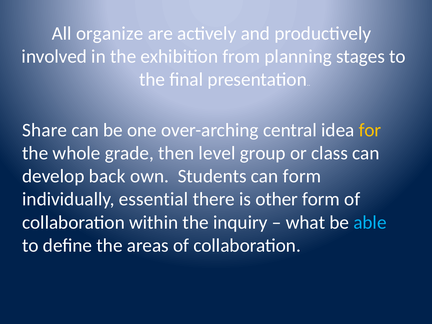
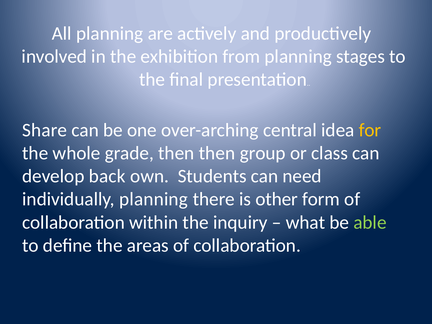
All organize: organize -> planning
then level: level -> then
can form: form -> need
individually essential: essential -> planning
able colour: light blue -> light green
